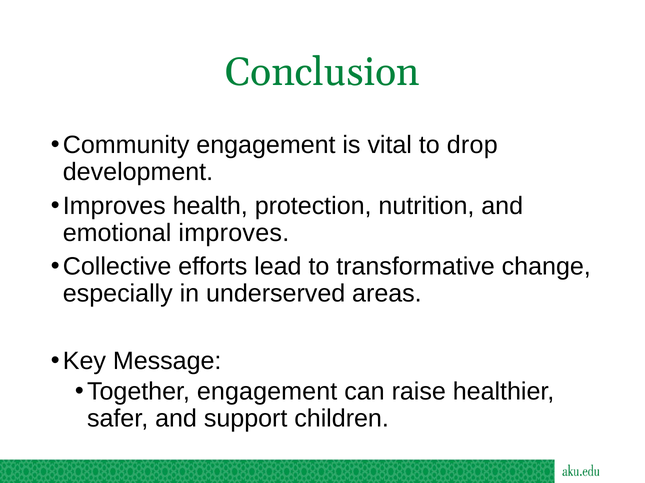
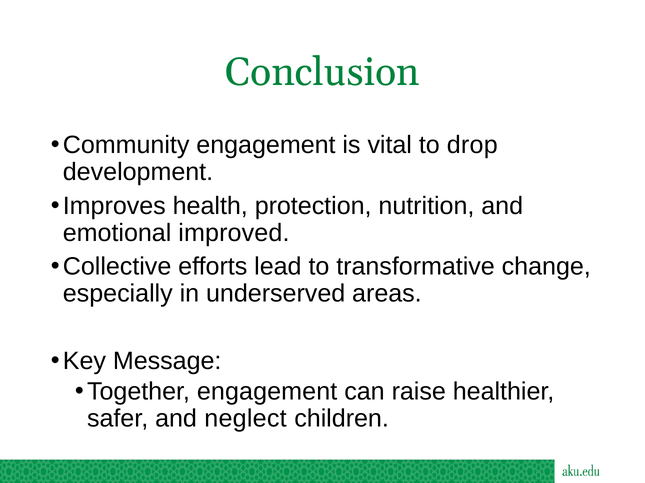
emotional improves: improves -> improved
support: support -> neglect
